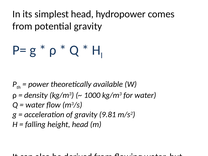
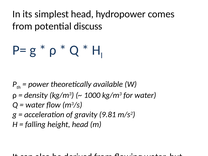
potential gravity: gravity -> discuss
